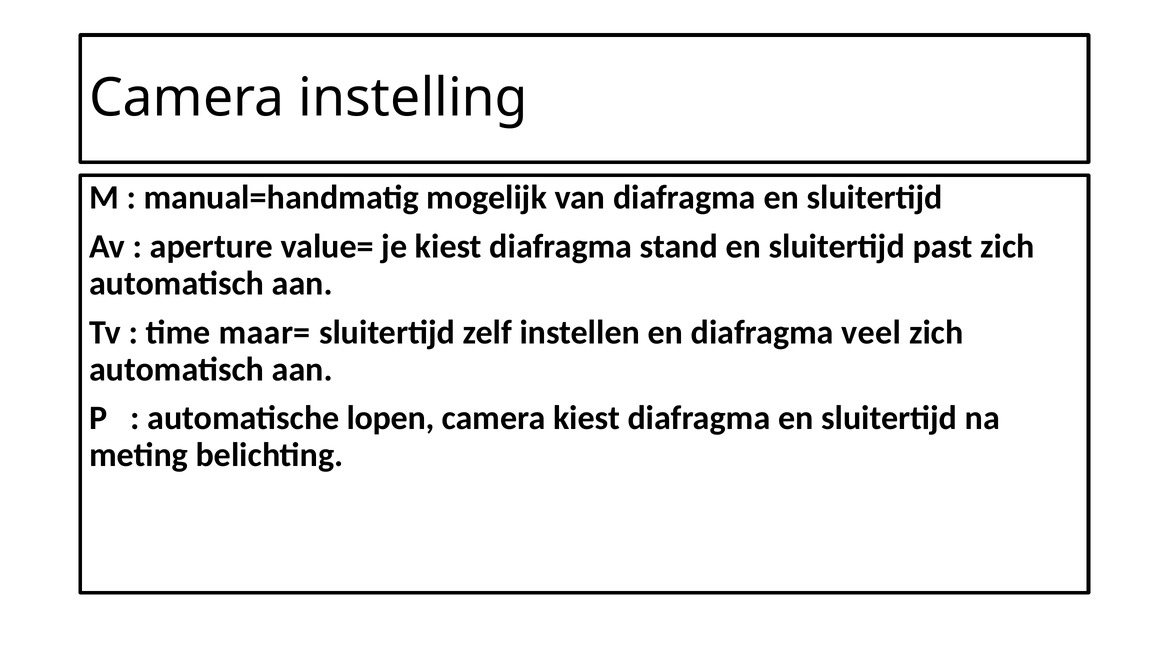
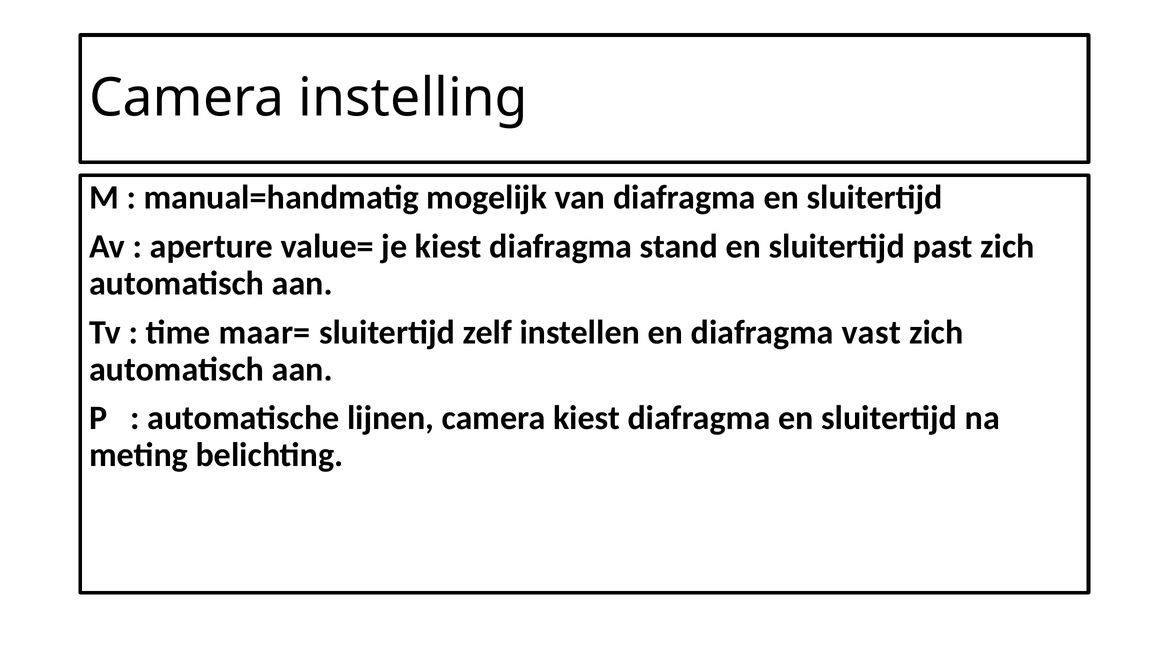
veel: veel -> vast
lopen: lopen -> lijnen
